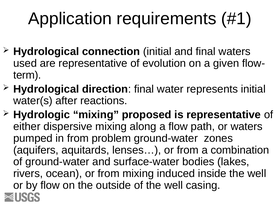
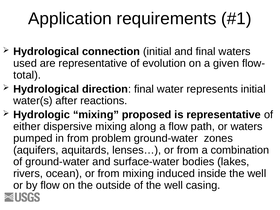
term: term -> total
